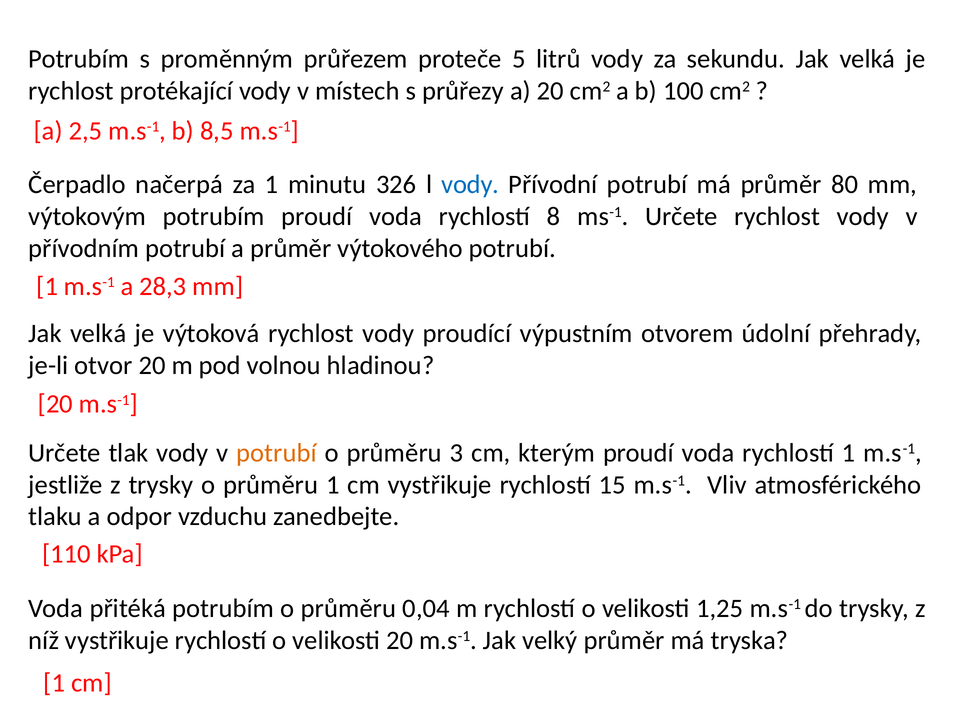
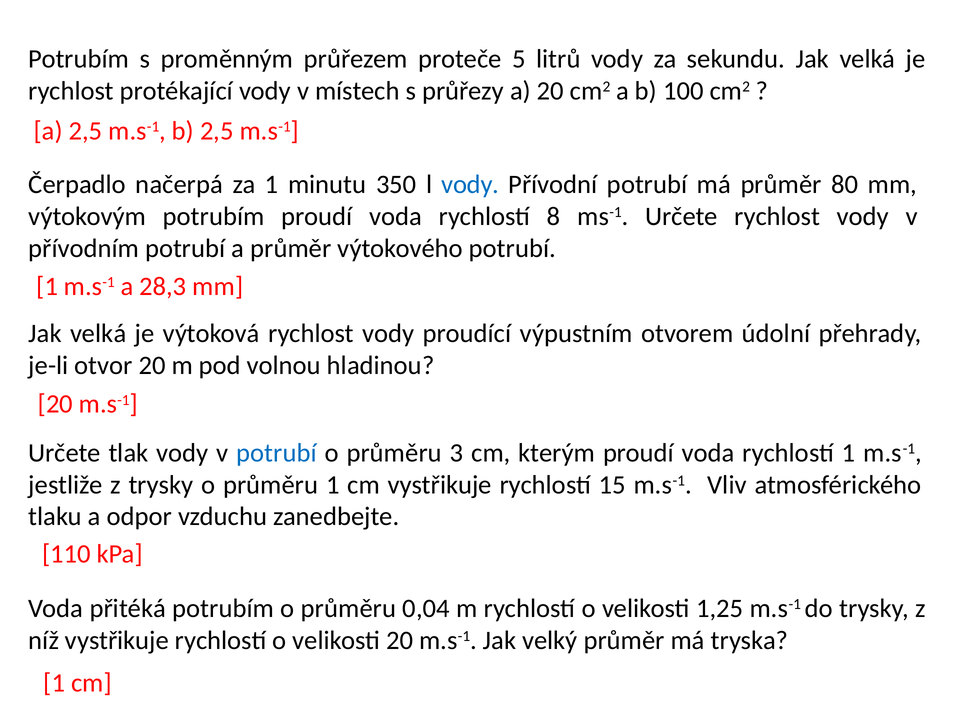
b 8,5: 8,5 -> 2,5
326: 326 -> 350
potrubí at (276, 453) colour: orange -> blue
